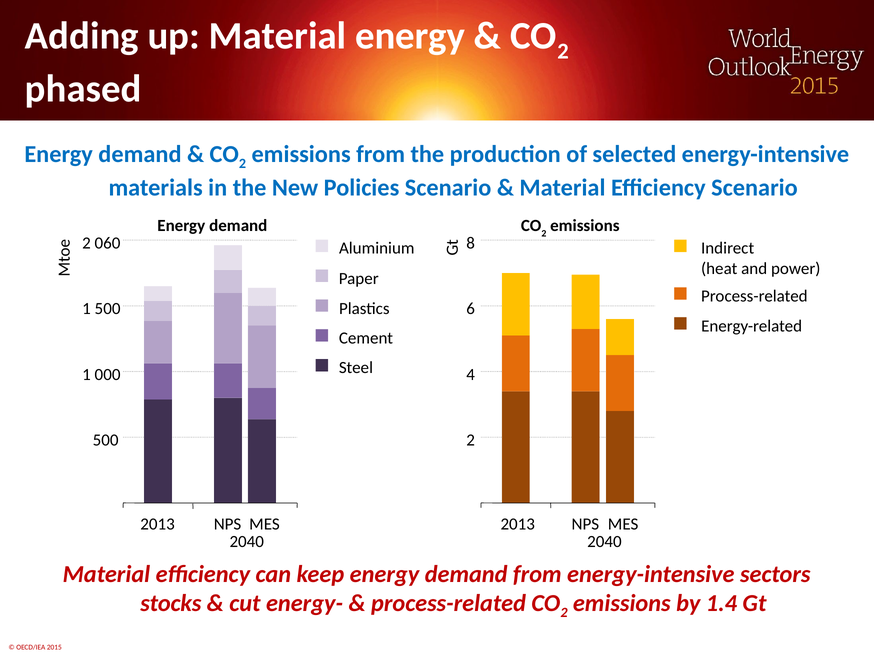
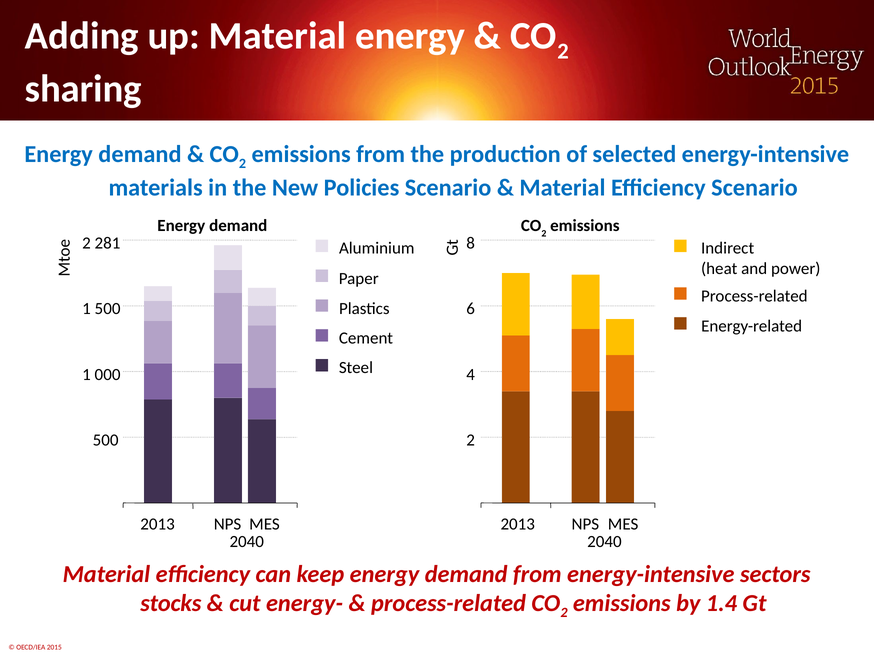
phased: phased -> sharing
060: 060 -> 281
